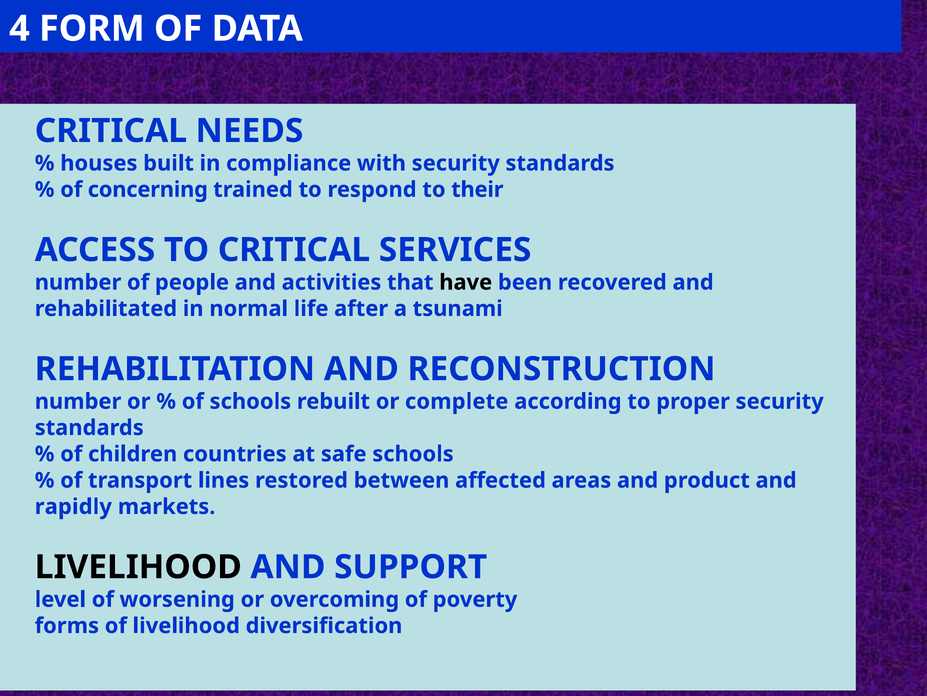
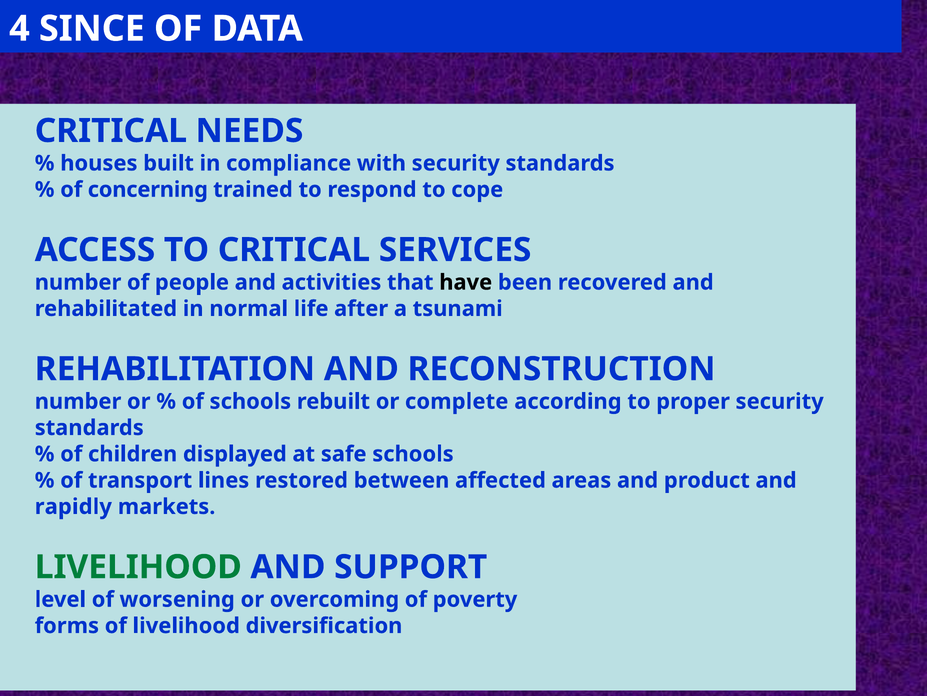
FORM: FORM -> SINCE
their: their -> cope
countries: countries -> displayed
LIVELIHOOD at (138, 567) colour: black -> green
